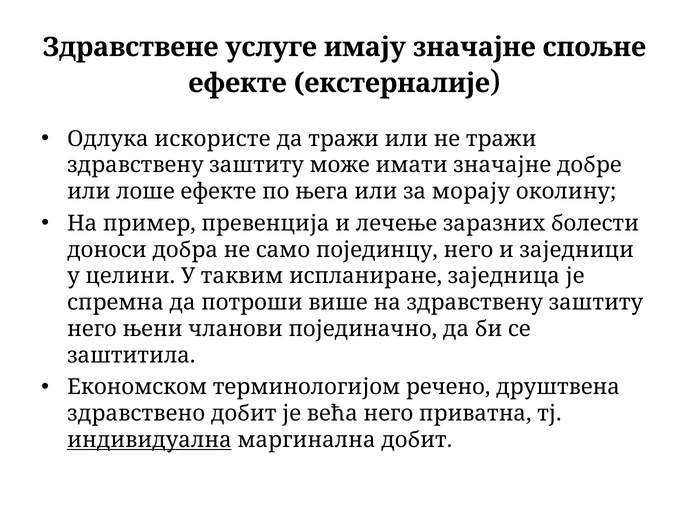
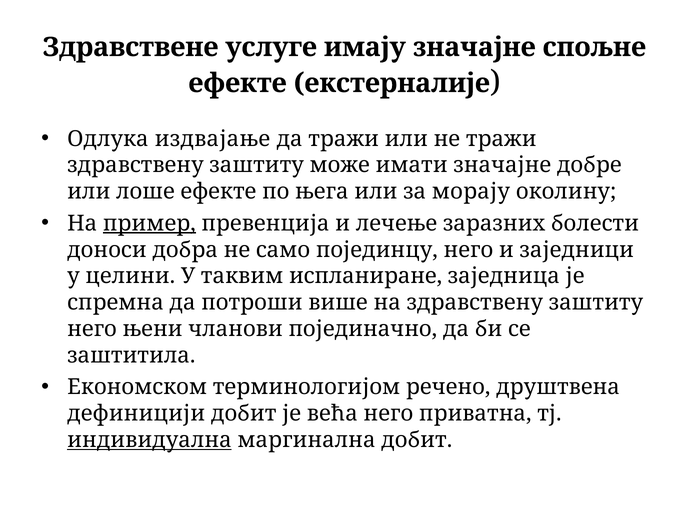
искористе: искористе -> издвајање
пример underline: none -> present
здравствено: здравствено -> дефиницији
